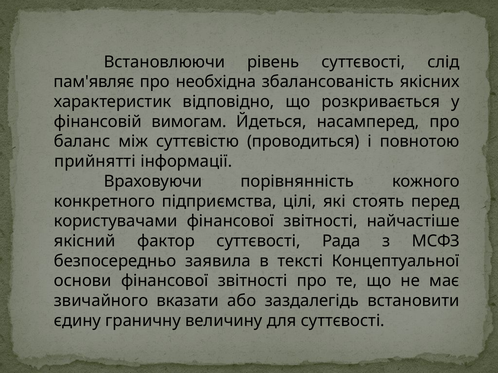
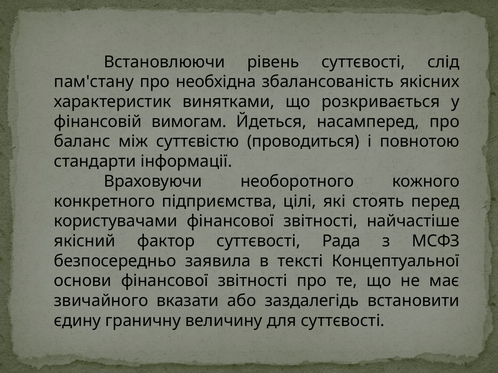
пам'являє: пам'являє -> пам'стану
відповідно: відповідно -> винятками
прийнятті: прийнятті -> стандарти
порівнянність: порівнянність -> необоротного
